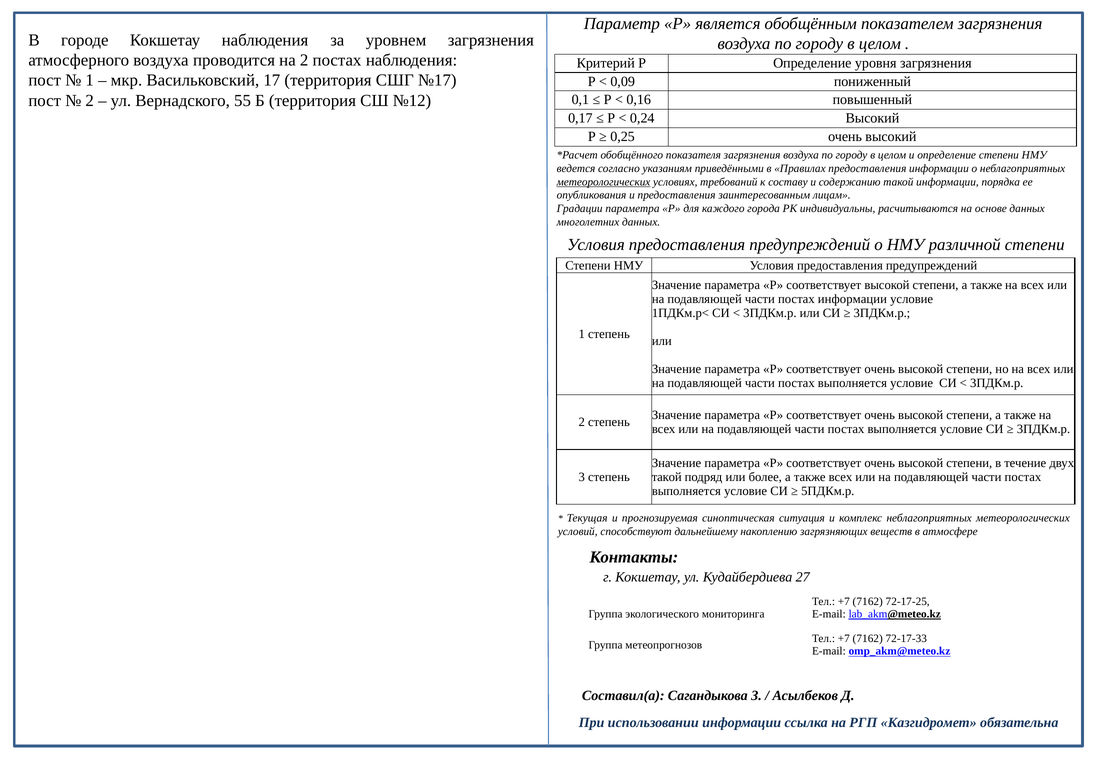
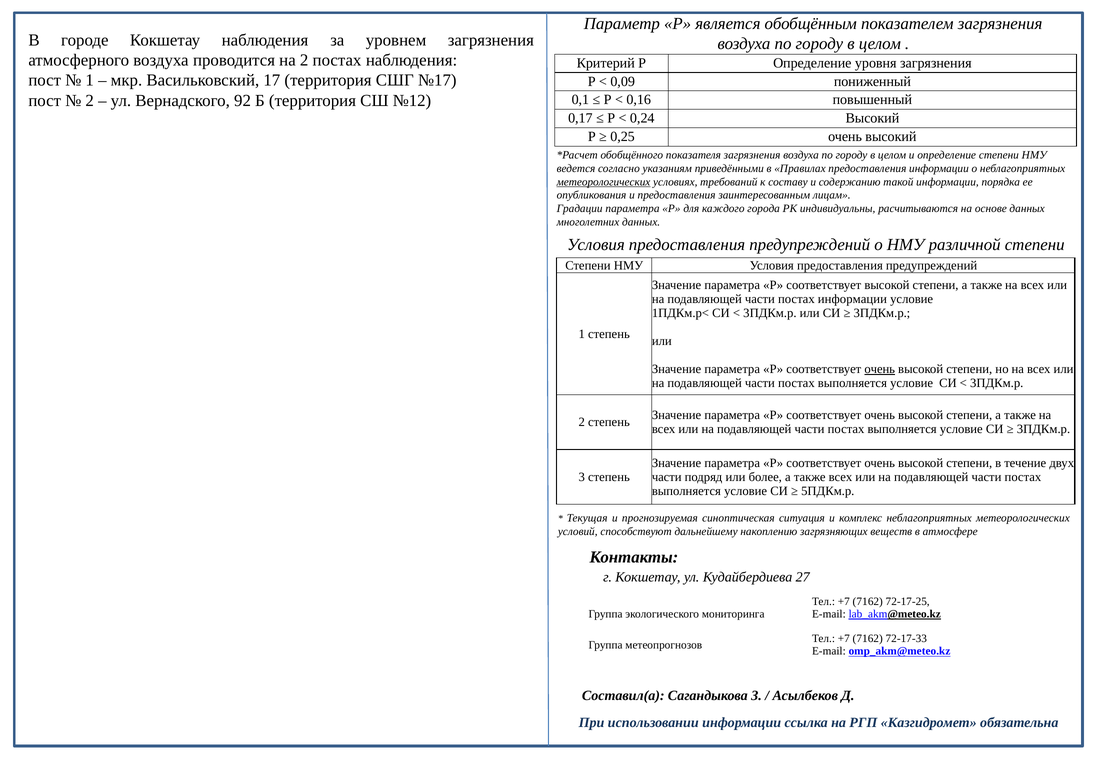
55: 55 -> 92
очень at (880, 369) underline: none -> present
такой at (667, 477): такой -> части
